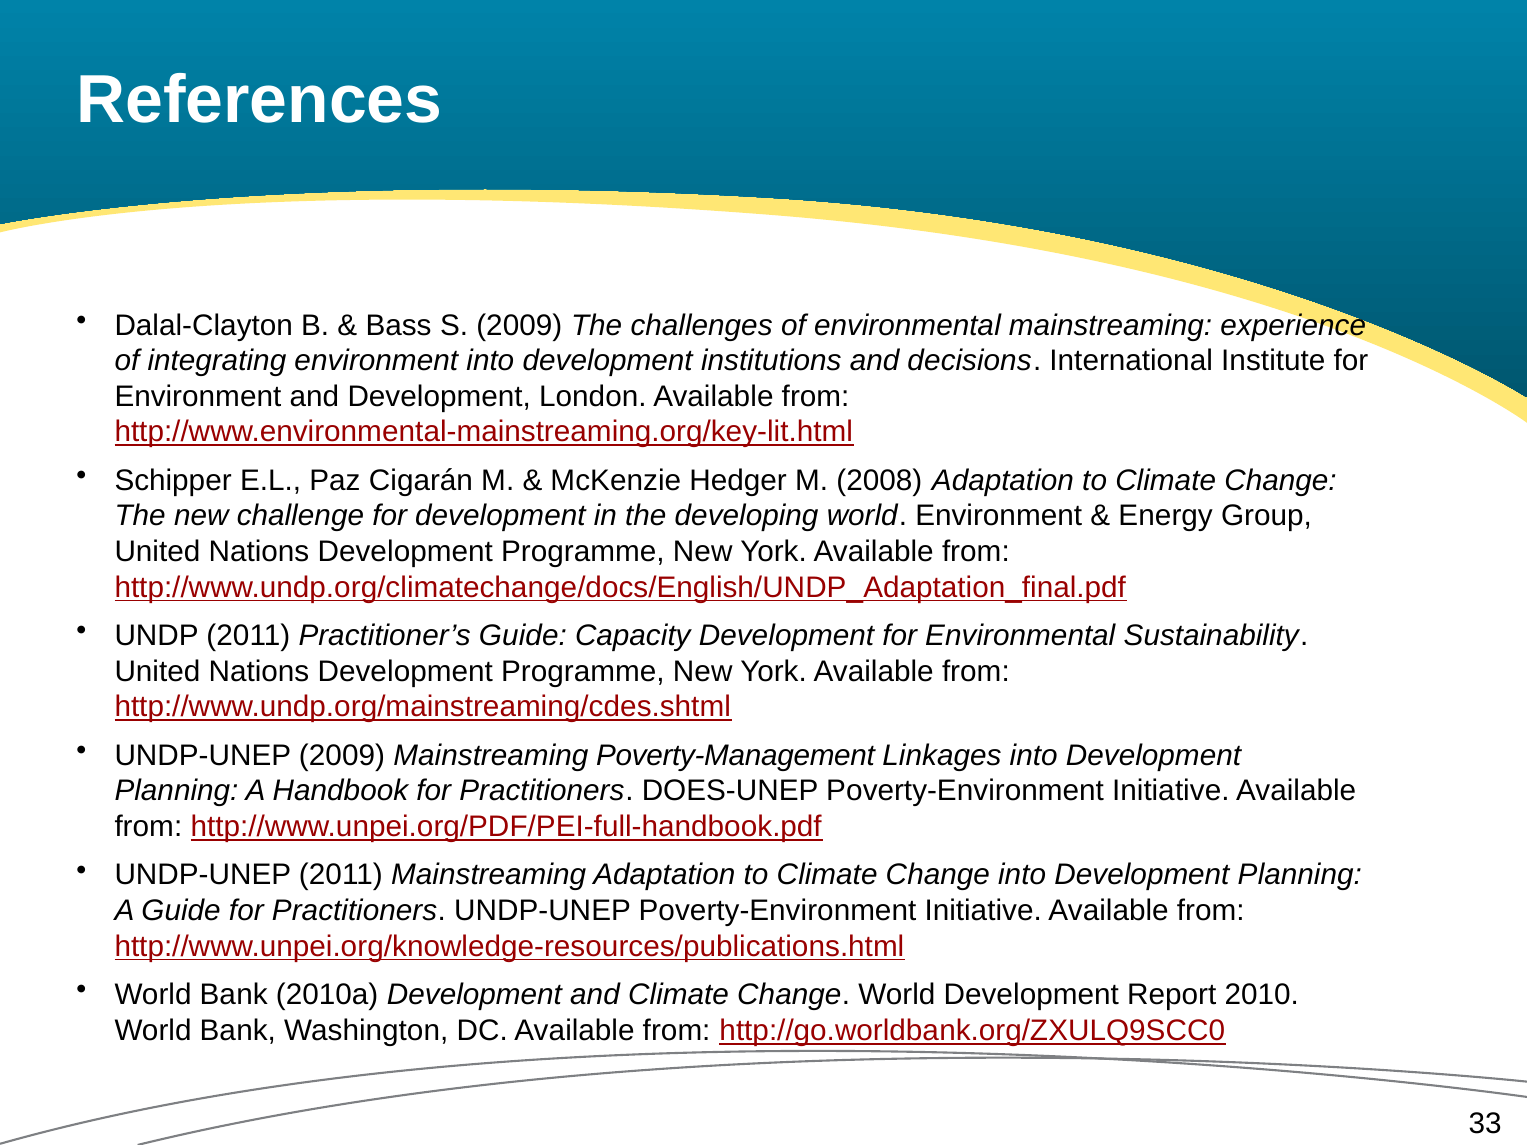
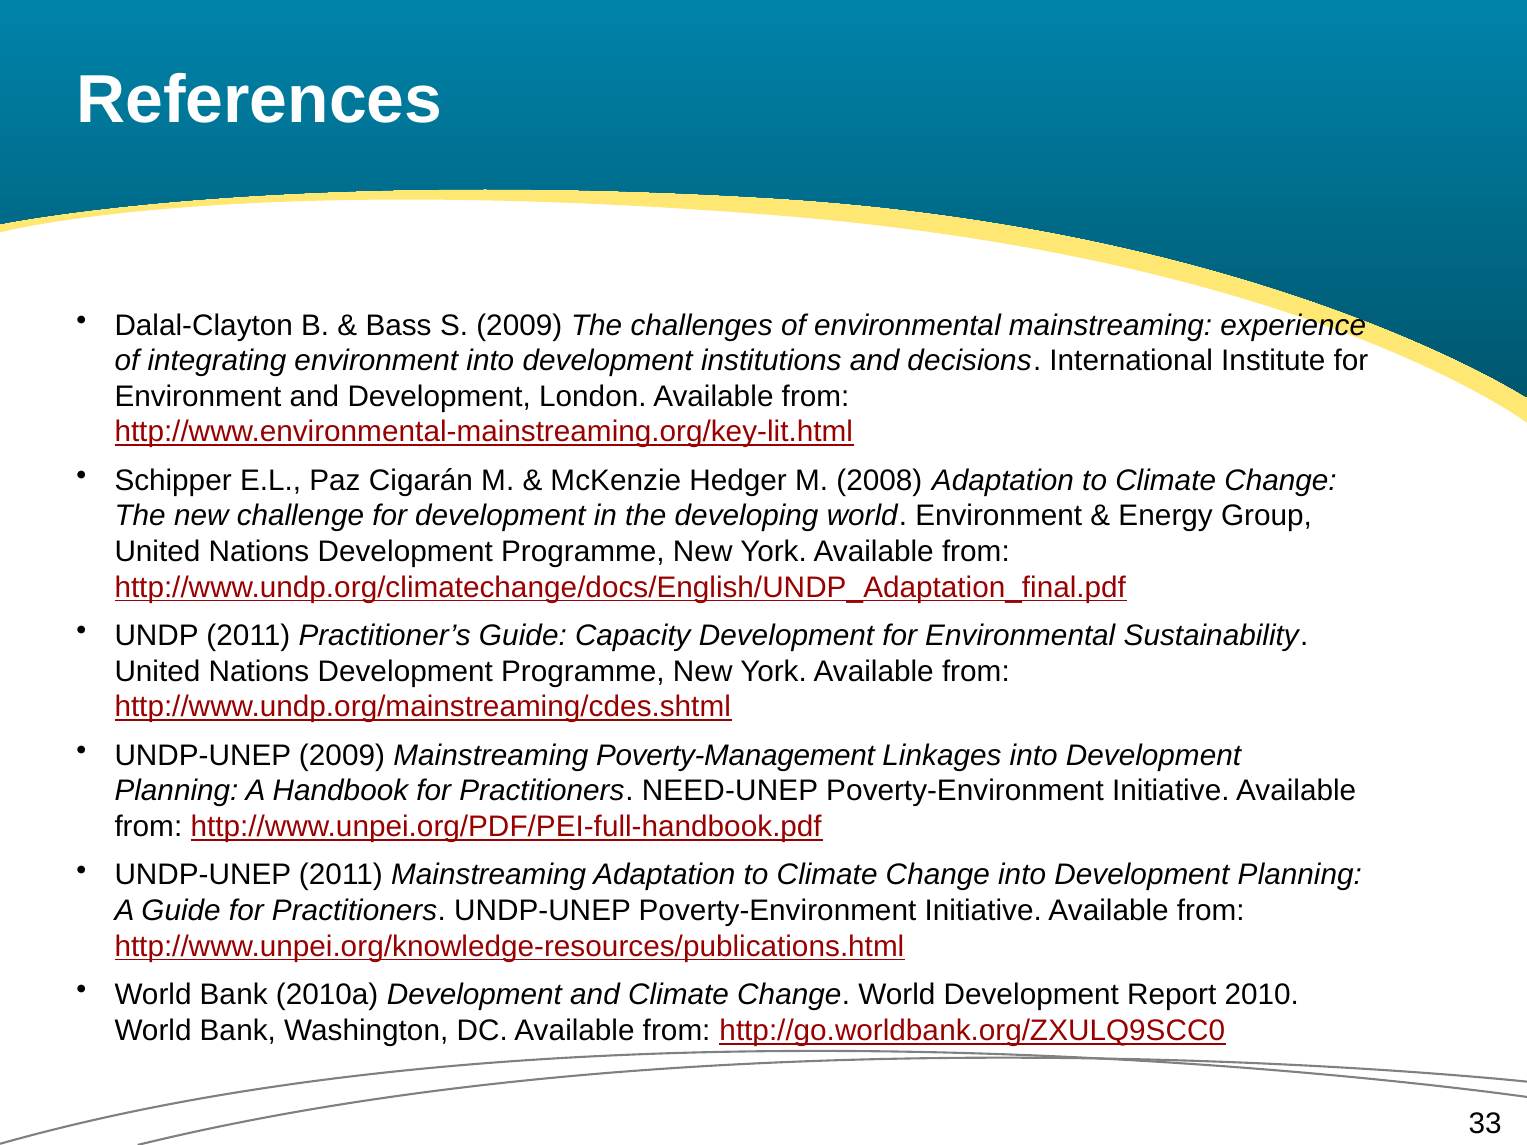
DOES-UNEP: DOES-UNEP -> NEED-UNEP
